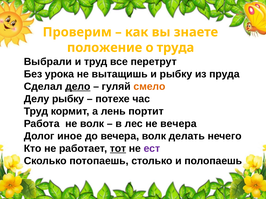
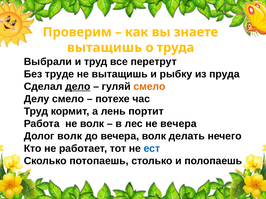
положение at (105, 48): положение -> вытащишь
урока: урока -> труде
Делу рыбку: рыбку -> смело
Долог иное: иное -> волк
тот underline: present -> none
ест colour: purple -> blue
